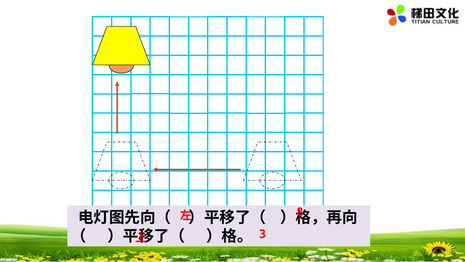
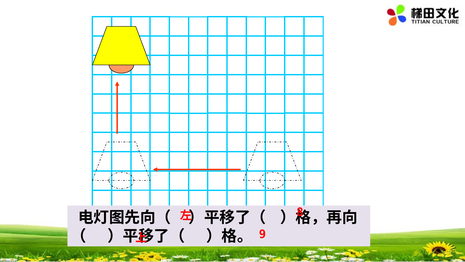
3: 3 -> 9
